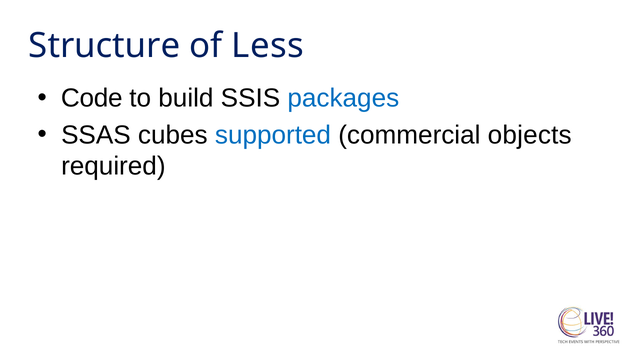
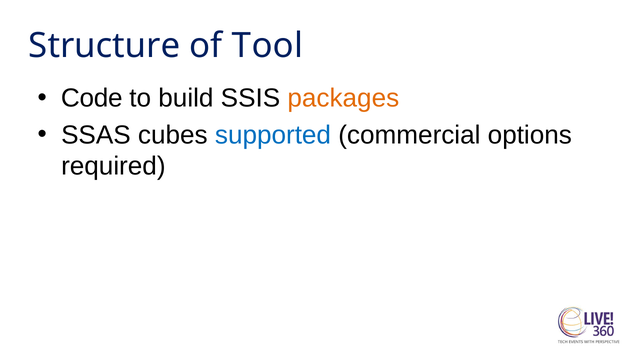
Less: Less -> Tool
packages colour: blue -> orange
objects: objects -> options
